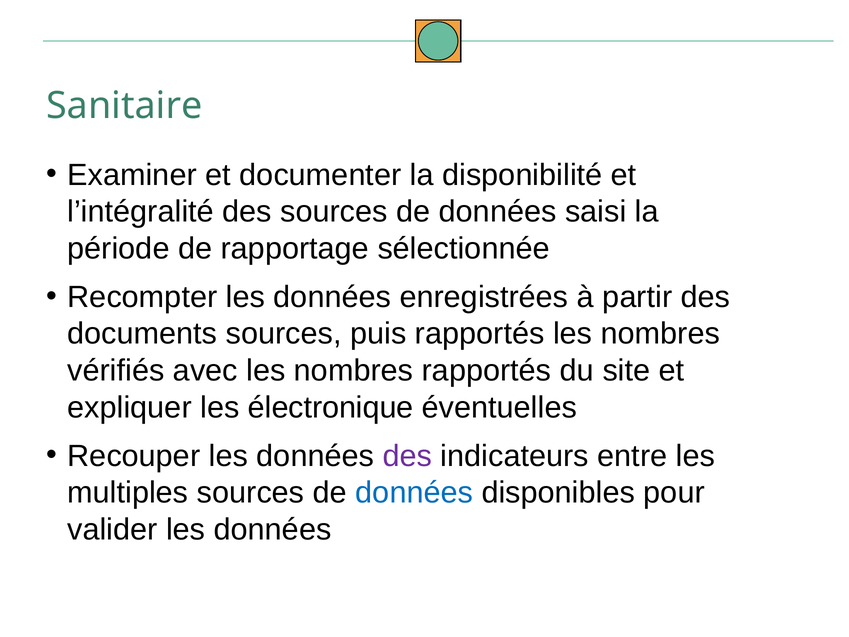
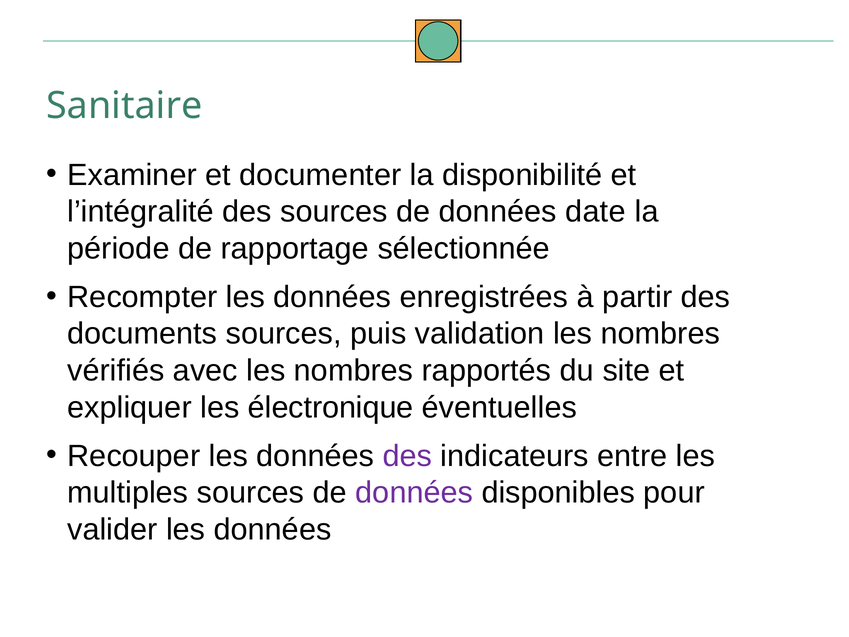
saisi: saisi -> date
puis rapportés: rapportés -> validation
données at (414, 493) colour: blue -> purple
